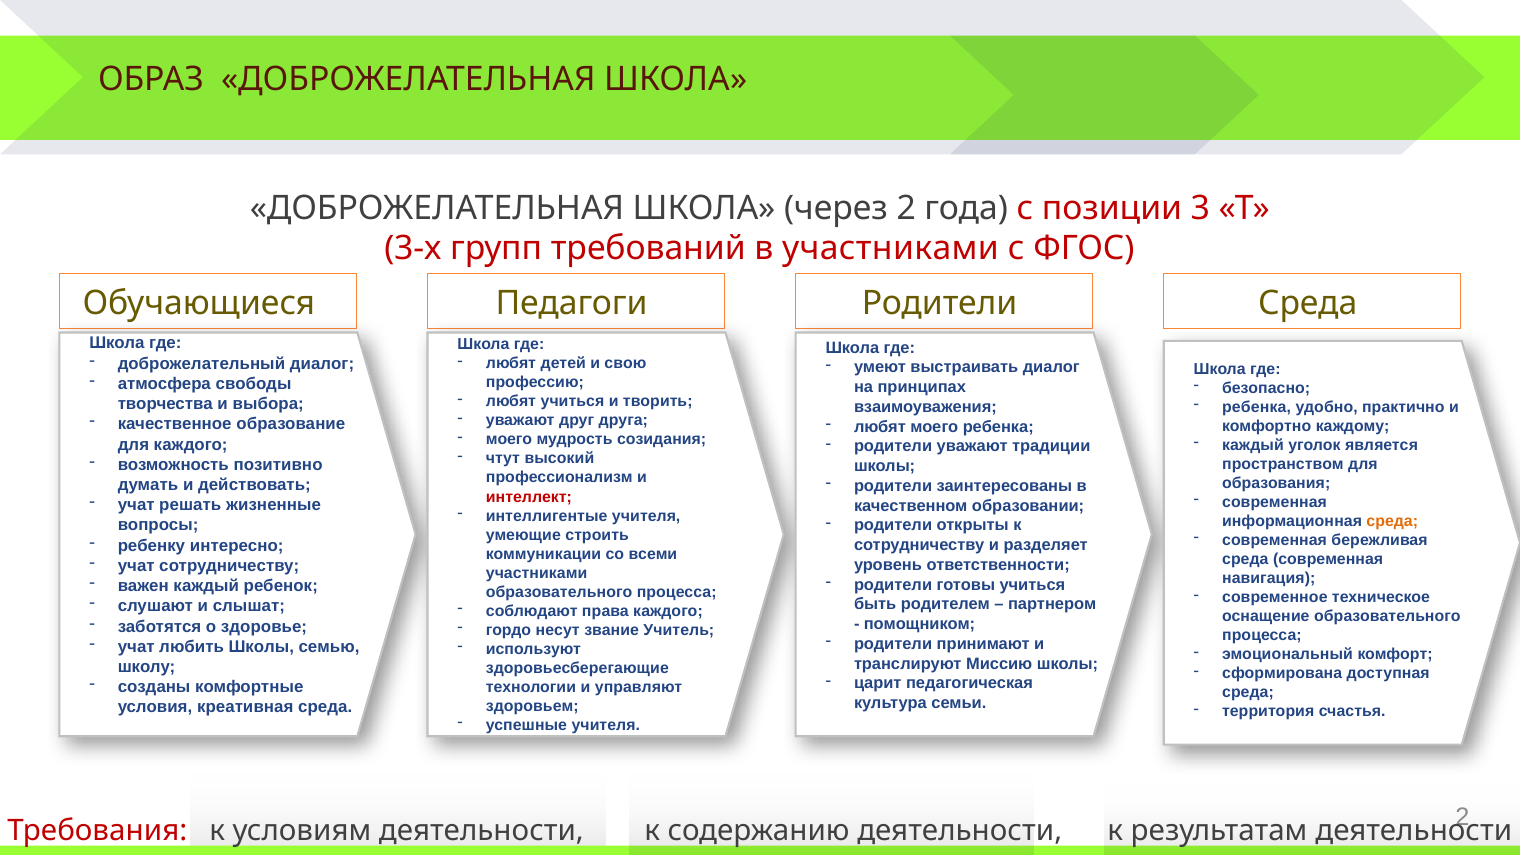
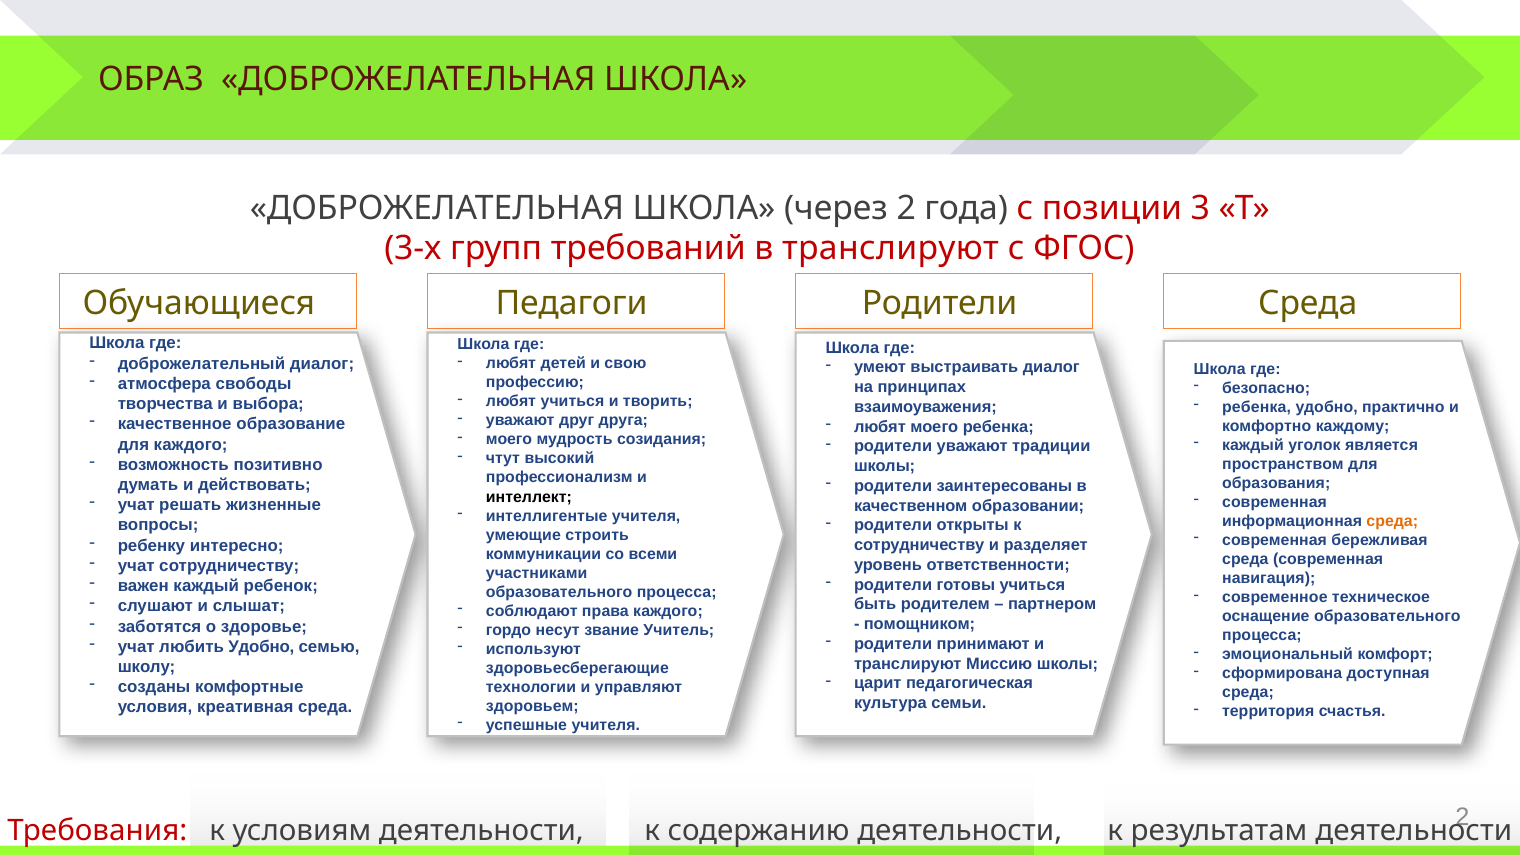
в участниками: участниками -> транслируют
интеллект colour: red -> black
любить Школы: Школы -> Удобно
